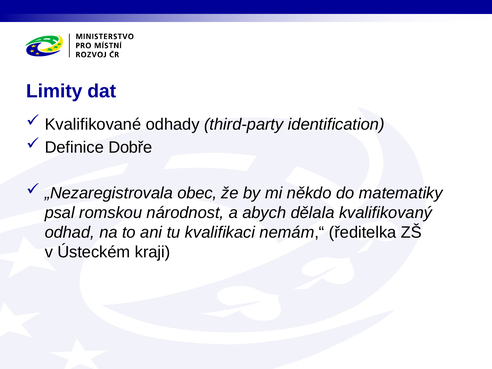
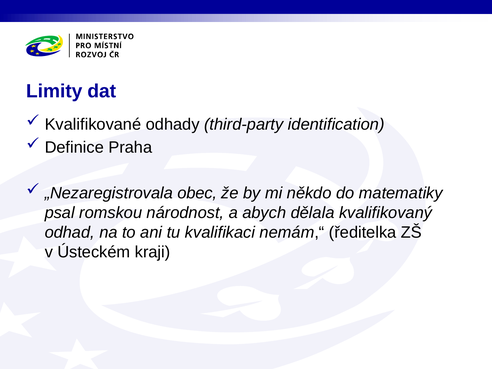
Dobře: Dobře -> Praha
